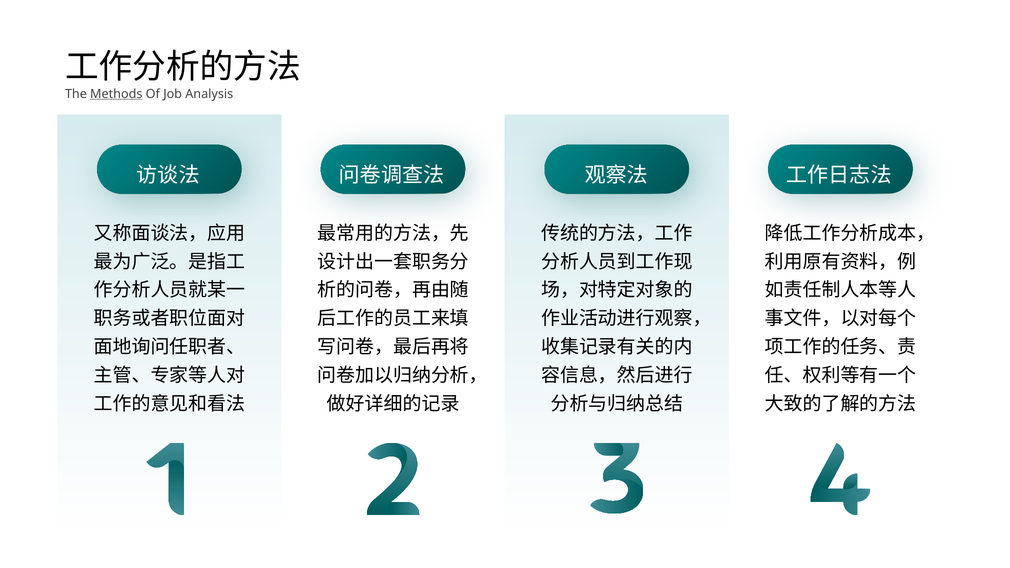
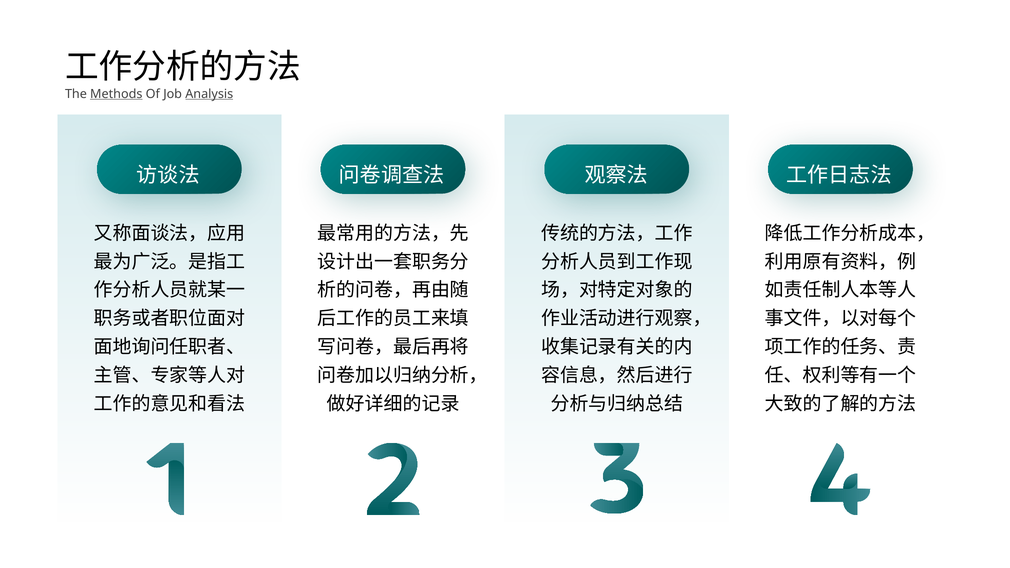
Analysis underline: none -> present
